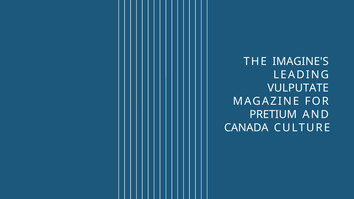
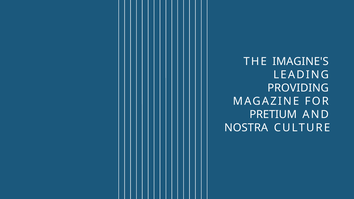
VULPUTATE: VULPUTATE -> PROVIDING
CANADA: CANADA -> NOSTRA
